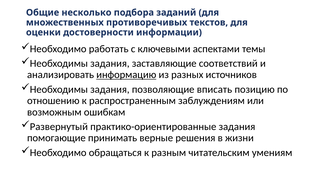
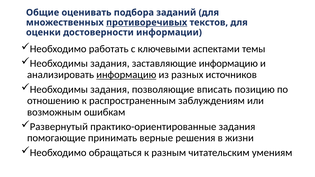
несколько: несколько -> оценивать
противоречивых underline: none -> present
заставляющие соответствий: соответствий -> информацию
